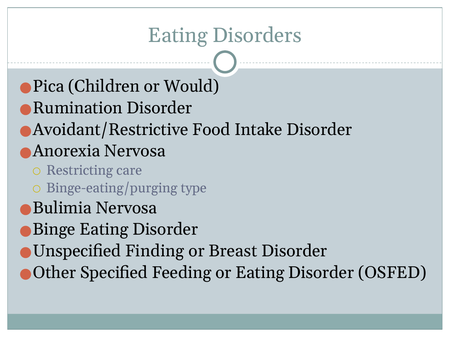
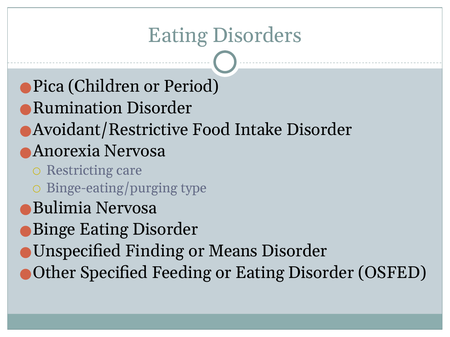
Would: Would -> Period
Breast: Breast -> Means
